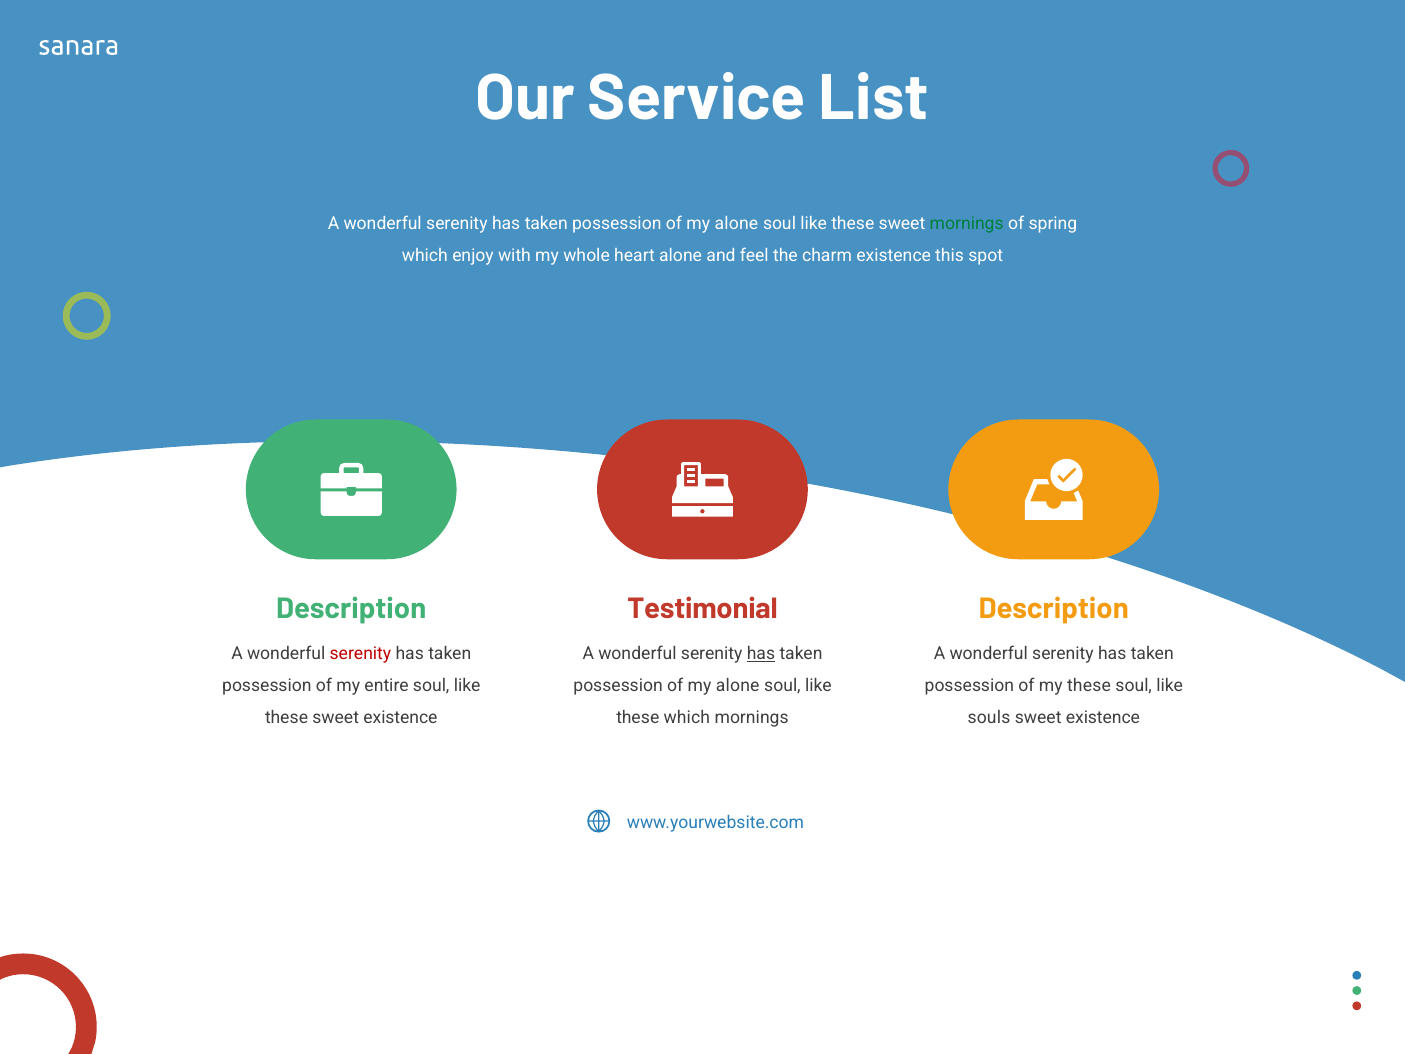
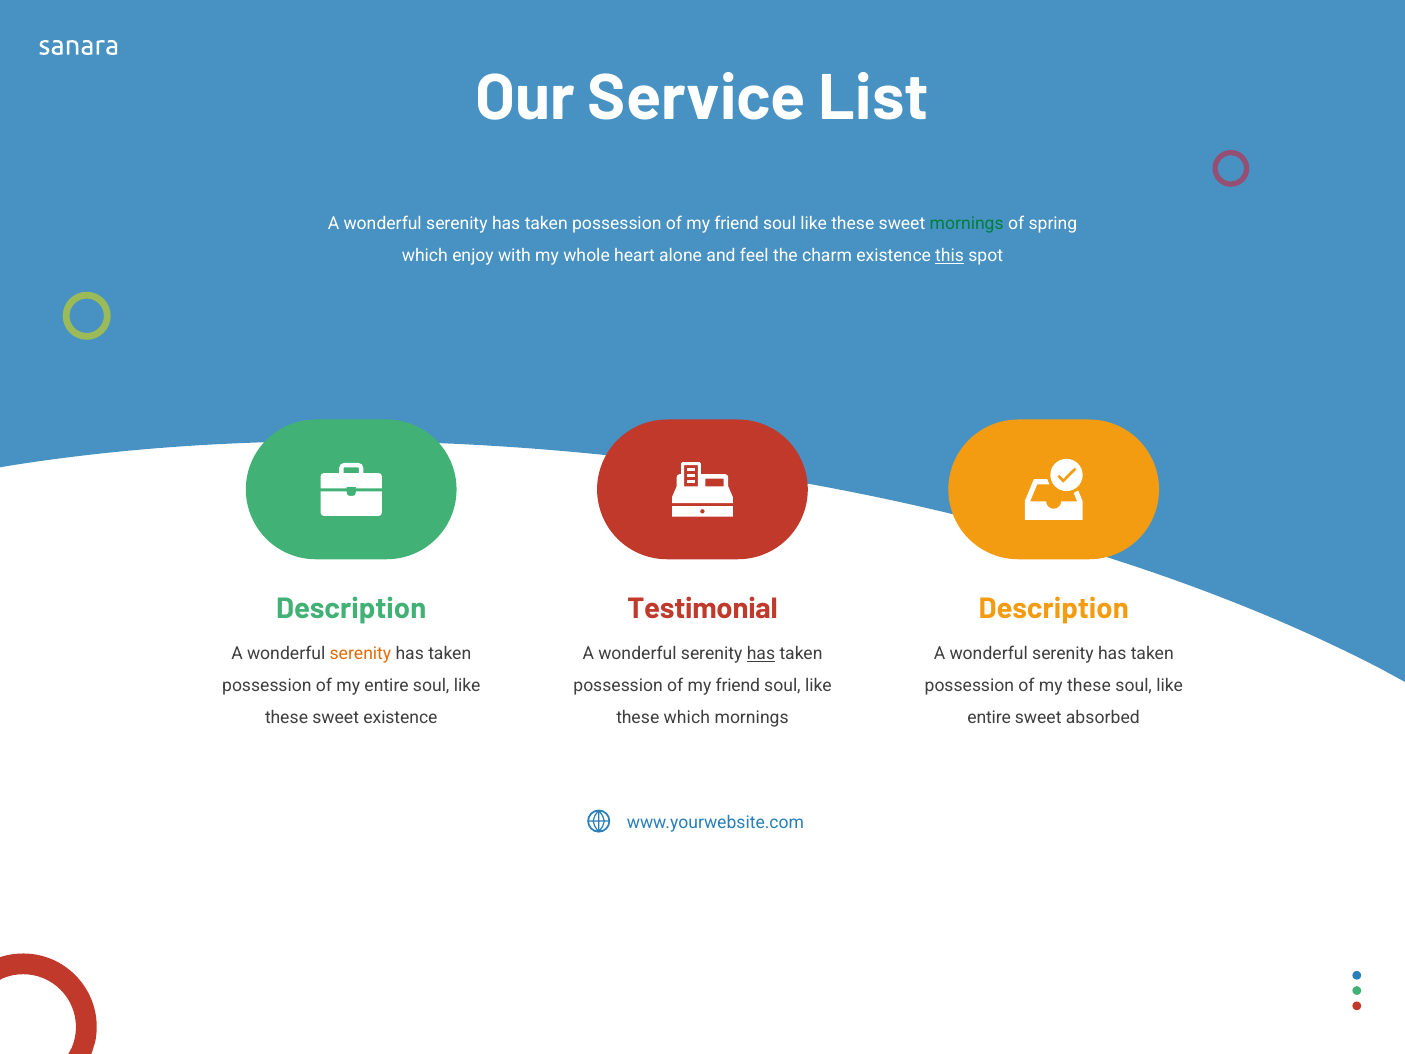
alone at (736, 224): alone -> friend
this underline: none -> present
serenity at (360, 654) colour: red -> orange
alone at (738, 686): alone -> friend
souls at (989, 717): souls -> entire
existence at (1103, 717): existence -> absorbed
